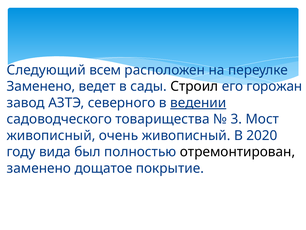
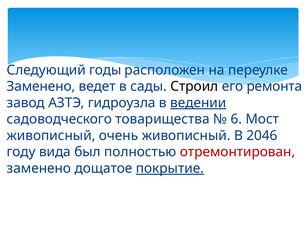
всем: всем -> годы
горожан: горожан -> ремонта
северного: северного -> гидроузла
3: 3 -> 6
2020: 2020 -> 2046
отремонтирован colour: black -> red
покрытие underline: none -> present
